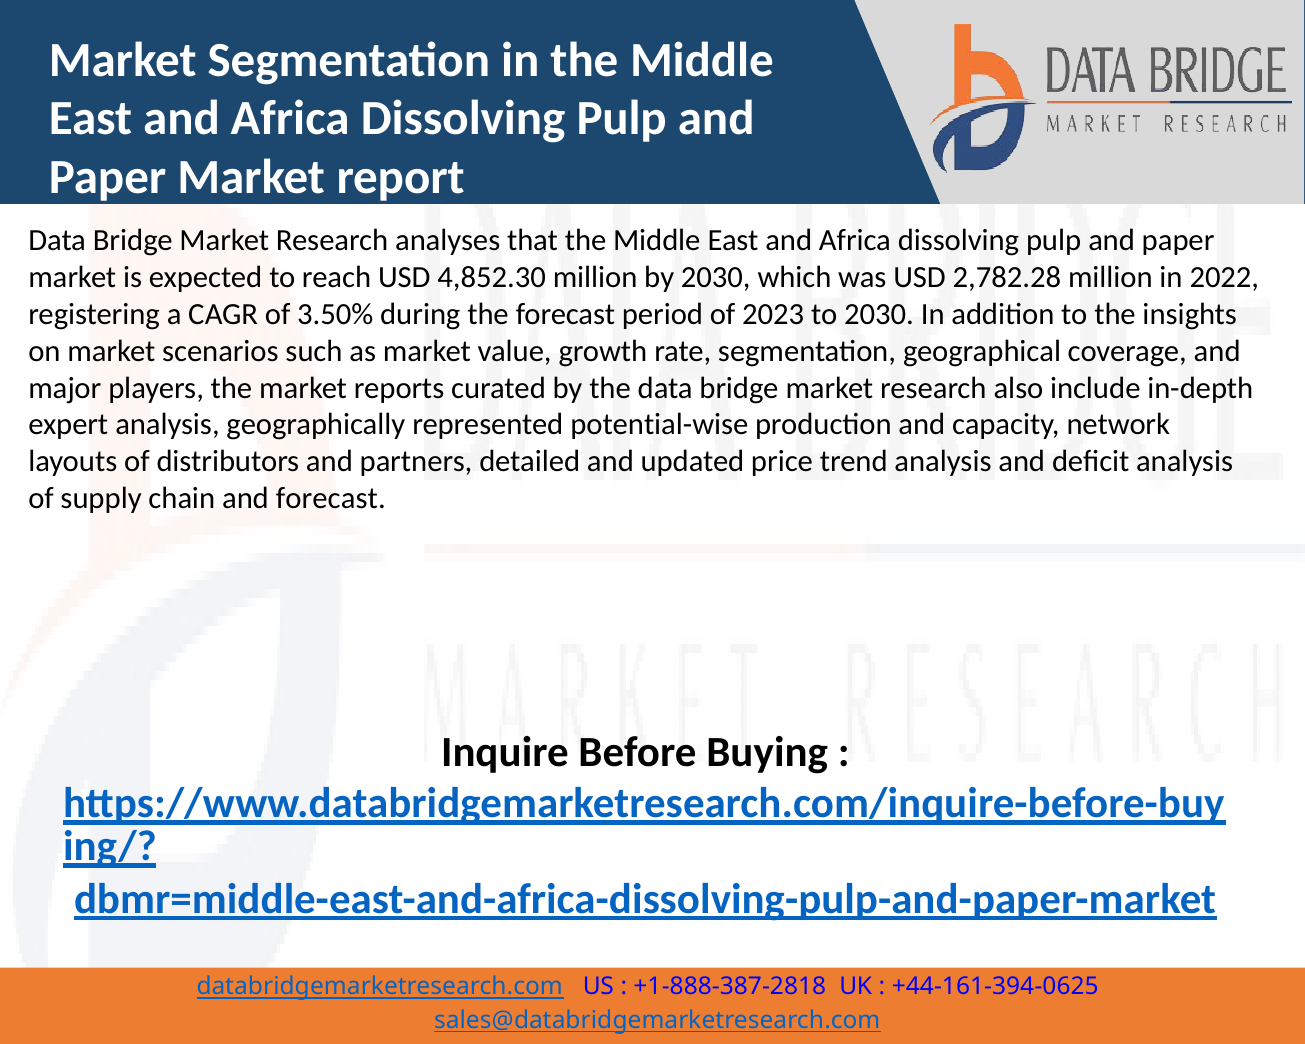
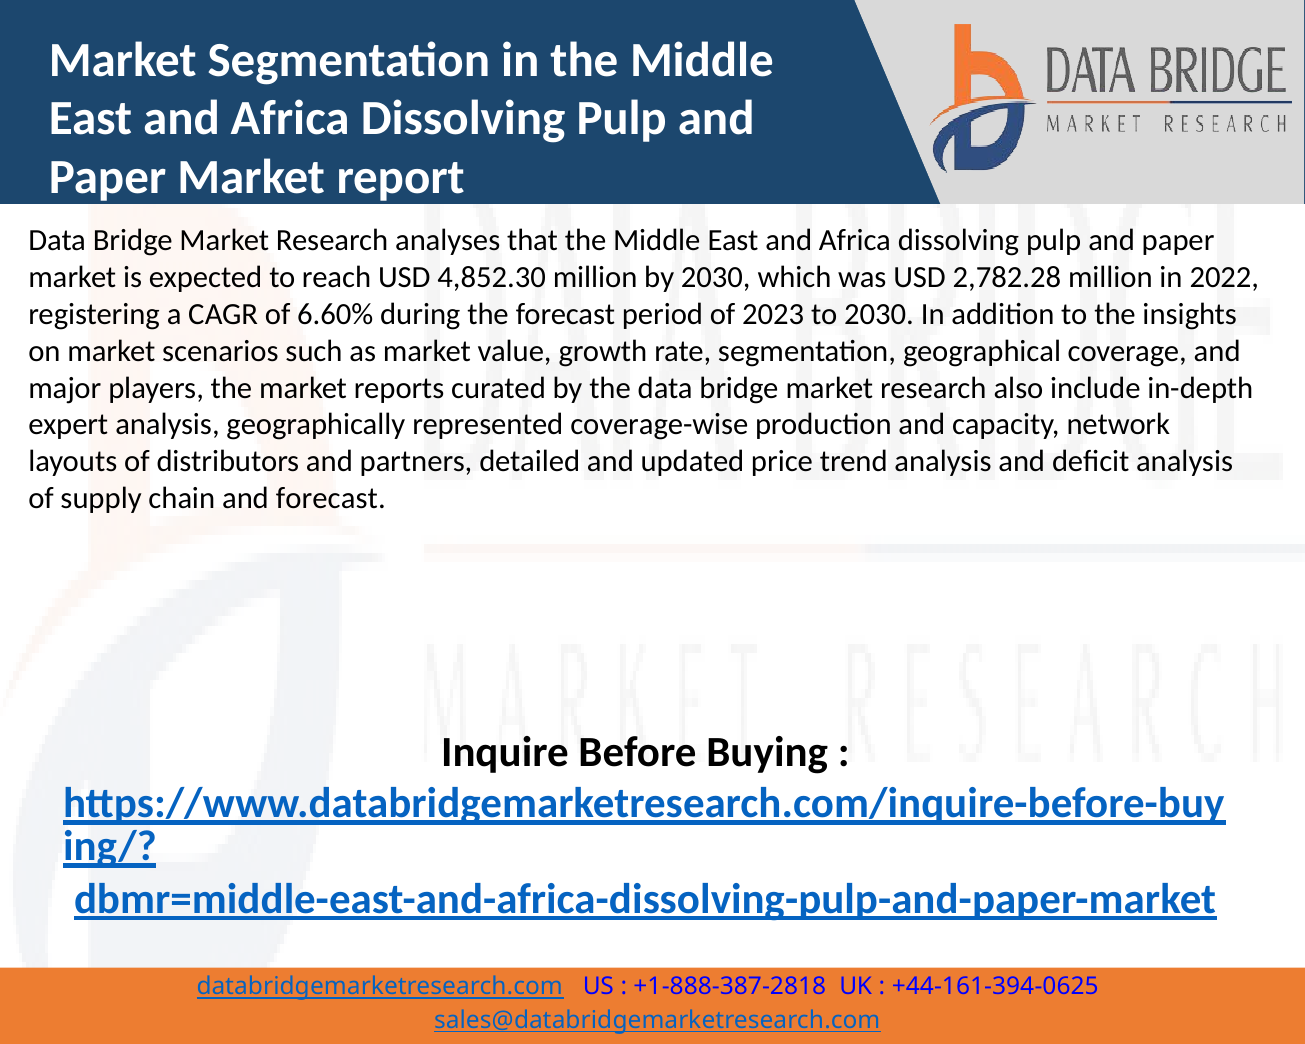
3.50%: 3.50% -> 6.60%
potential-wise: potential-wise -> coverage-wise
